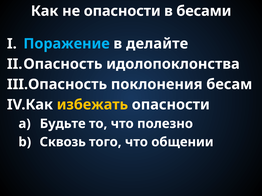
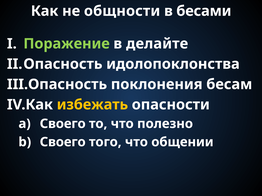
не опасности: опасности -> общности
Поражение colour: light blue -> light green
Будьте at (63, 124): Будьте -> Своего
Сквозь at (63, 142): Сквозь -> Своего
